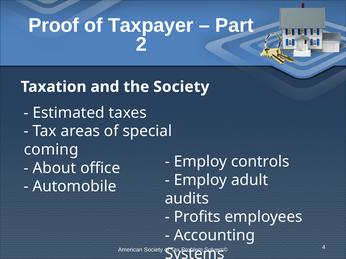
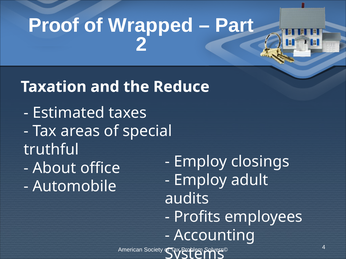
Taxpayer: Taxpayer -> Wrapped
the Society: Society -> Reduce
coming: coming -> truthful
controls: controls -> closings
